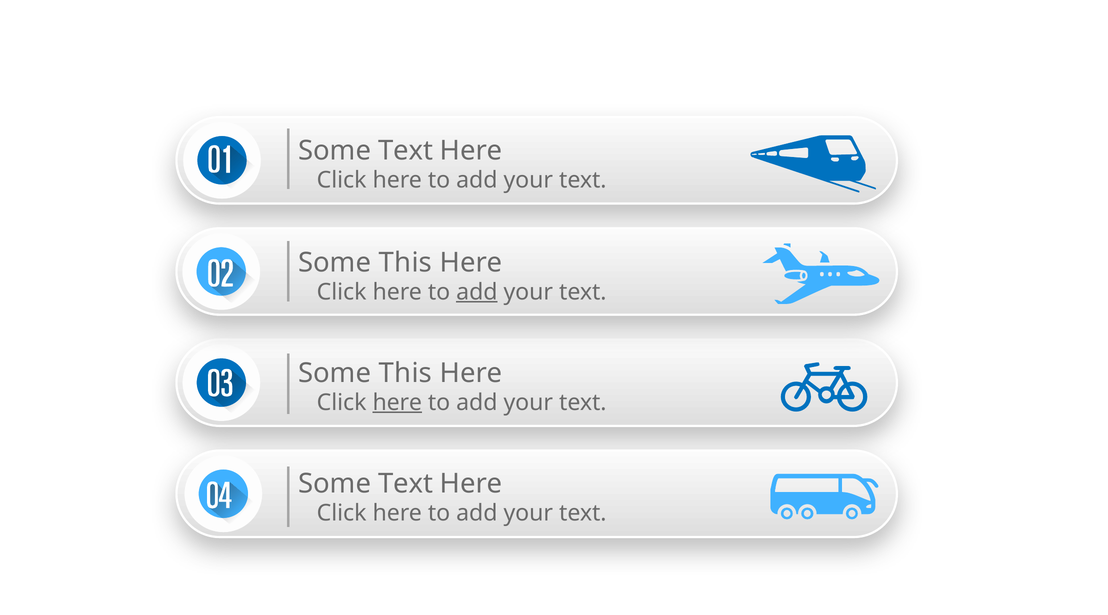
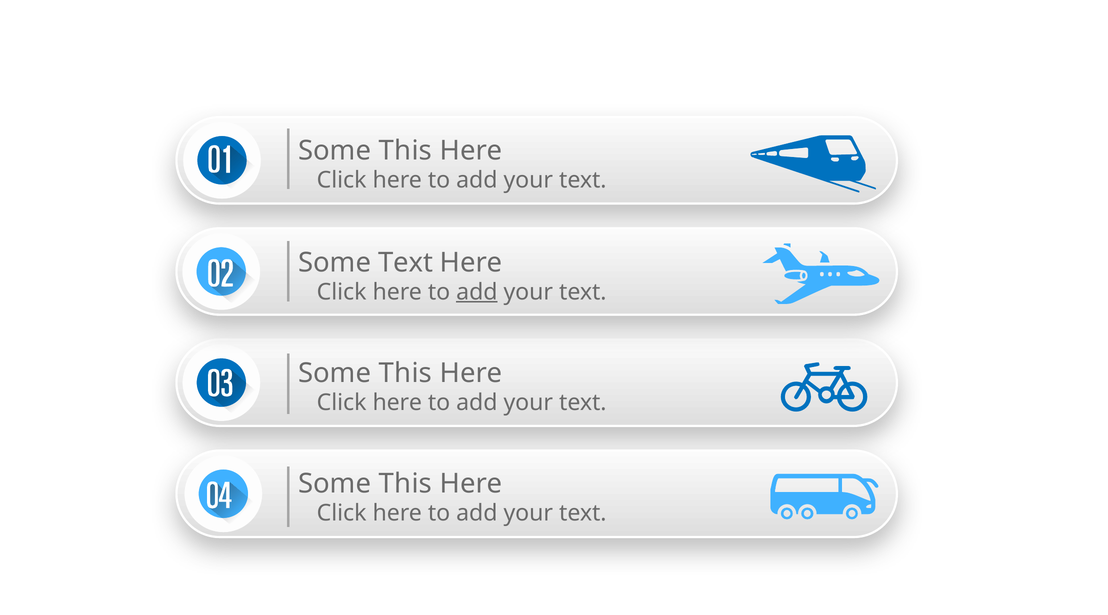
Text at (406, 151): Text -> This
This at (405, 263): This -> Text
here at (397, 403) underline: present -> none
Text at (406, 484): Text -> This
